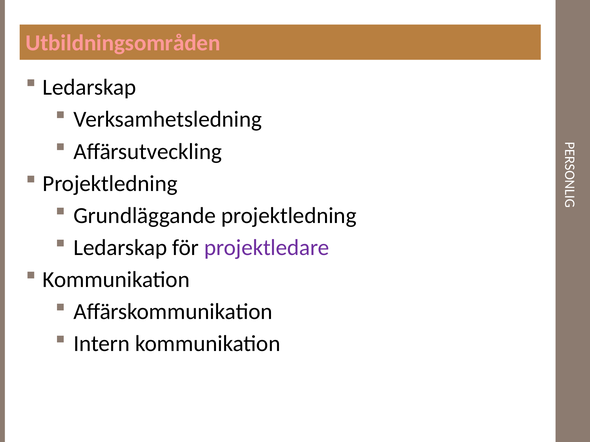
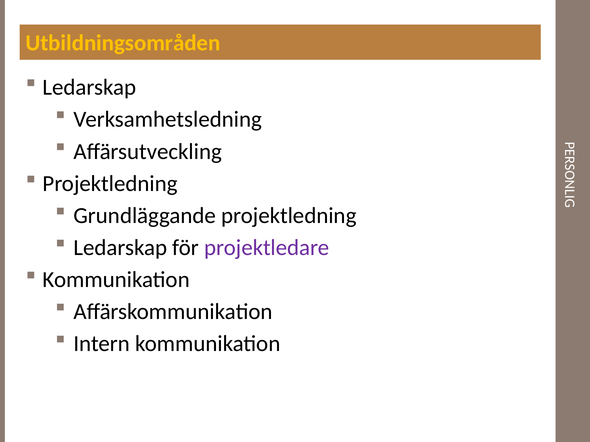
Utbildningsområden colour: pink -> yellow
